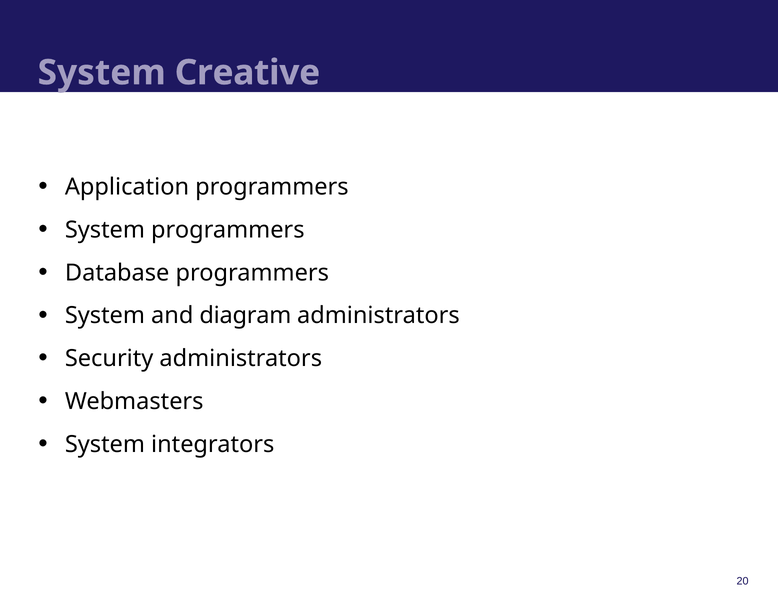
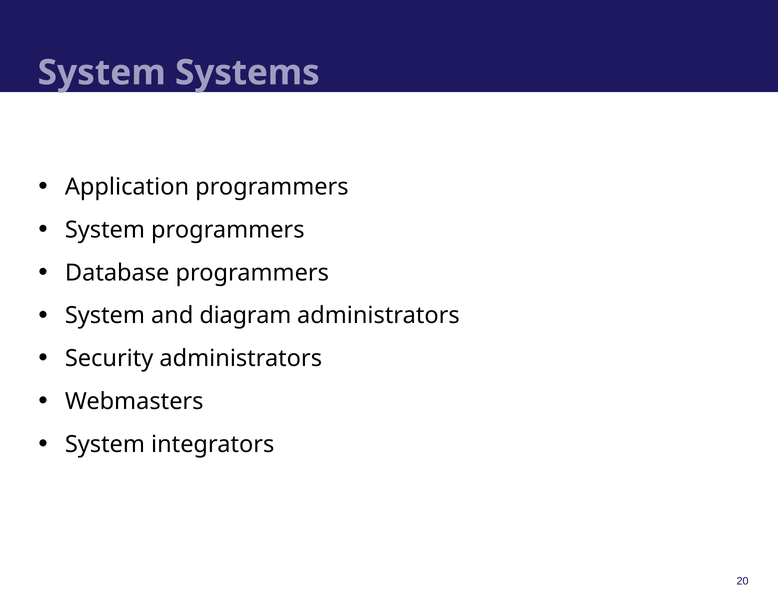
Creative: Creative -> Systems
